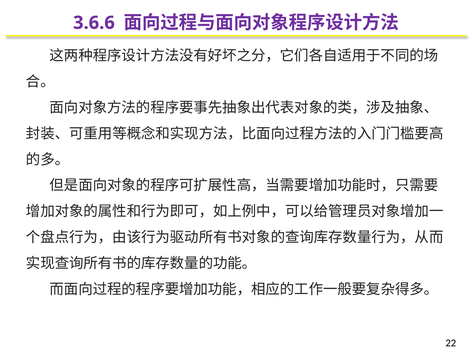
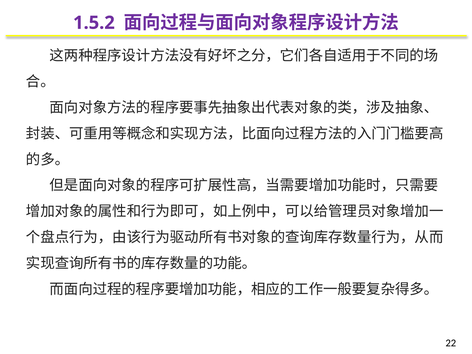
3.6.6: 3.6.6 -> 1.5.2
